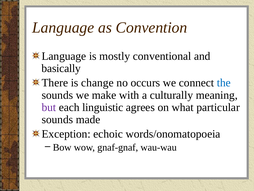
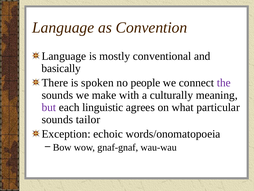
change: change -> spoken
occurs: occurs -> people
the colour: blue -> purple
made: made -> tailor
